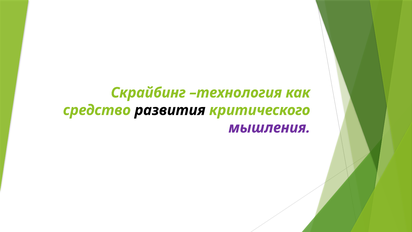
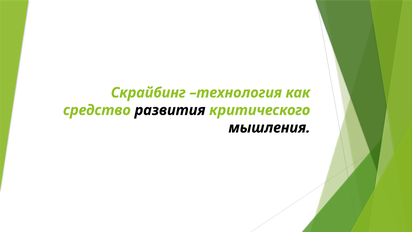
мышления colour: purple -> black
